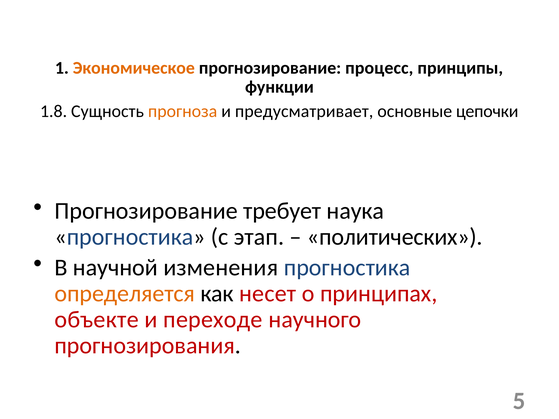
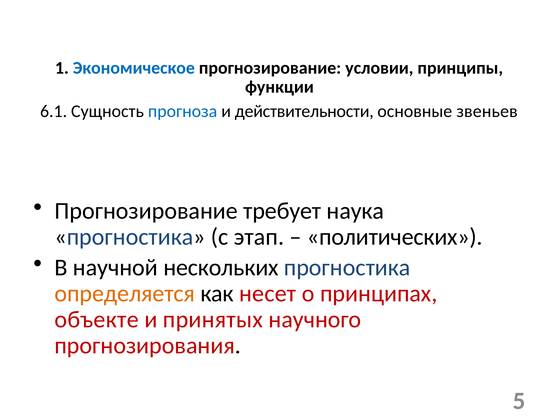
Экономическое colour: orange -> blue
процесс: процесс -> условии
1.8: 1.8 -> 6.1
прогноза colour: orange -> blue
предусматривает: предусматривает -> действительности
цепочки: цепочки -> звеньев
изменения: изменения -> нескольких
переходе: переходе -> принятых
